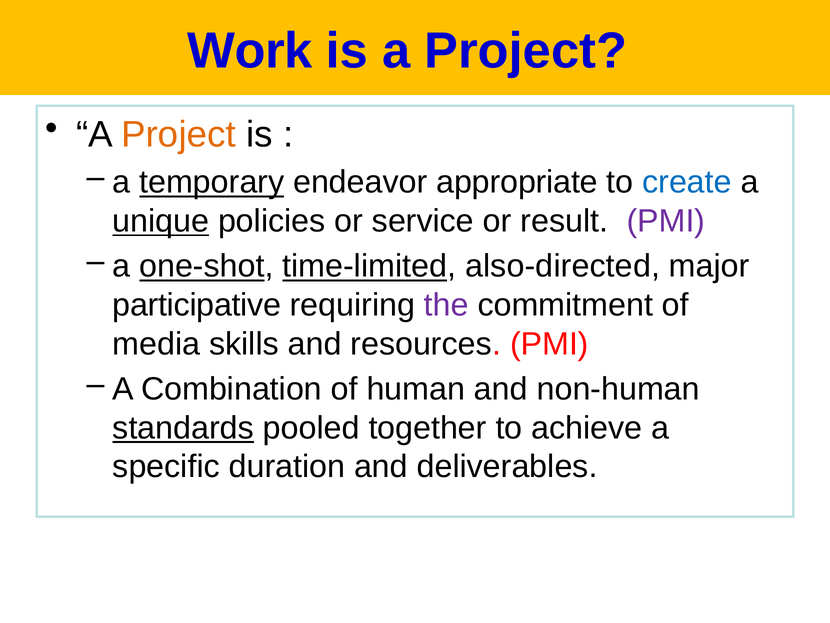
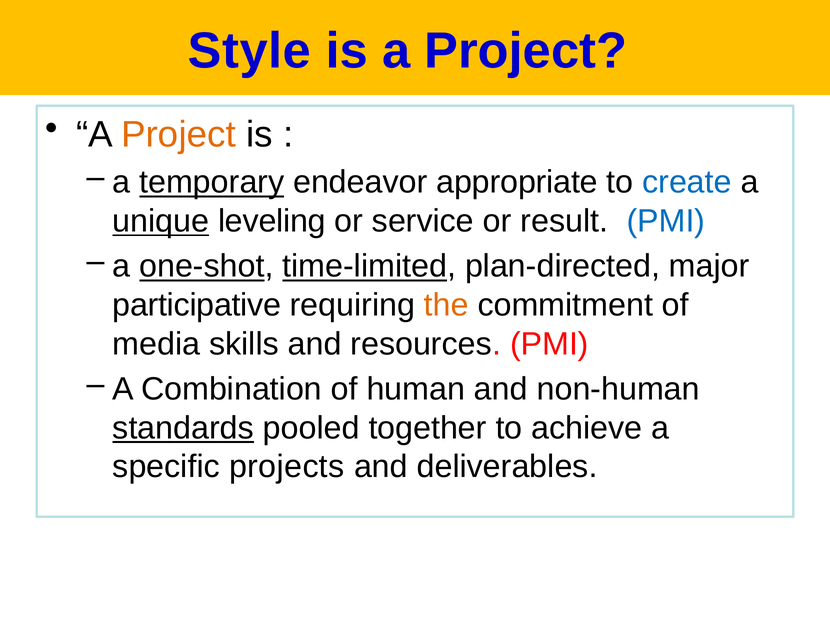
Work: Work -> Style
policies: policies -> leveling
PMI at (666, 221) colour: purple -> blue
also-directed: also-directed -> plan-directed
the colour: purple -> orange
duration: duration -> projects
